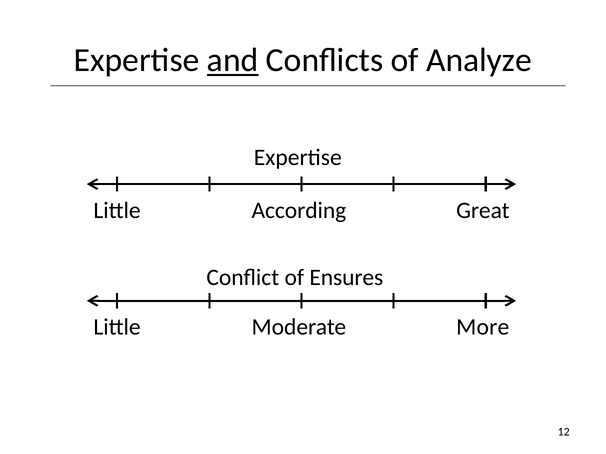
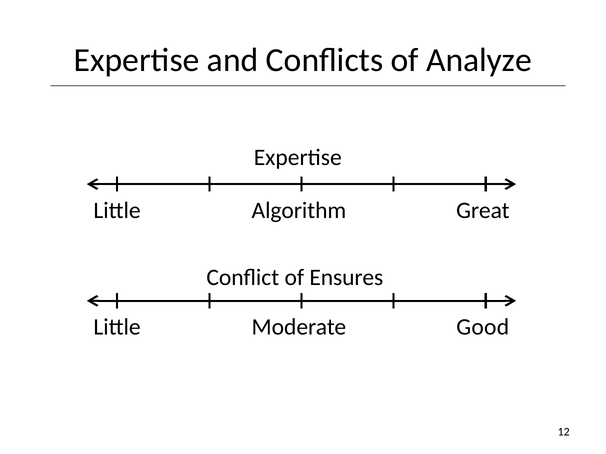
and underline: present -> none
According: According -> Algorithm
More: More -> Good
